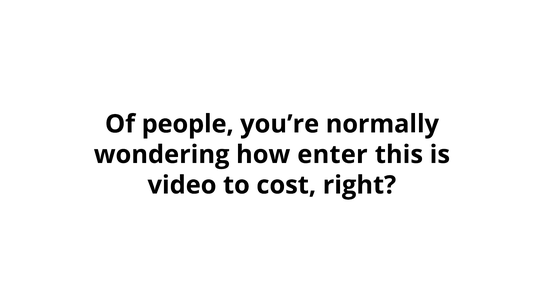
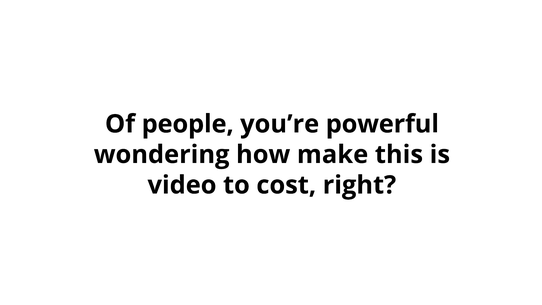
normally: normally -> powerful
enter: enter -> make
